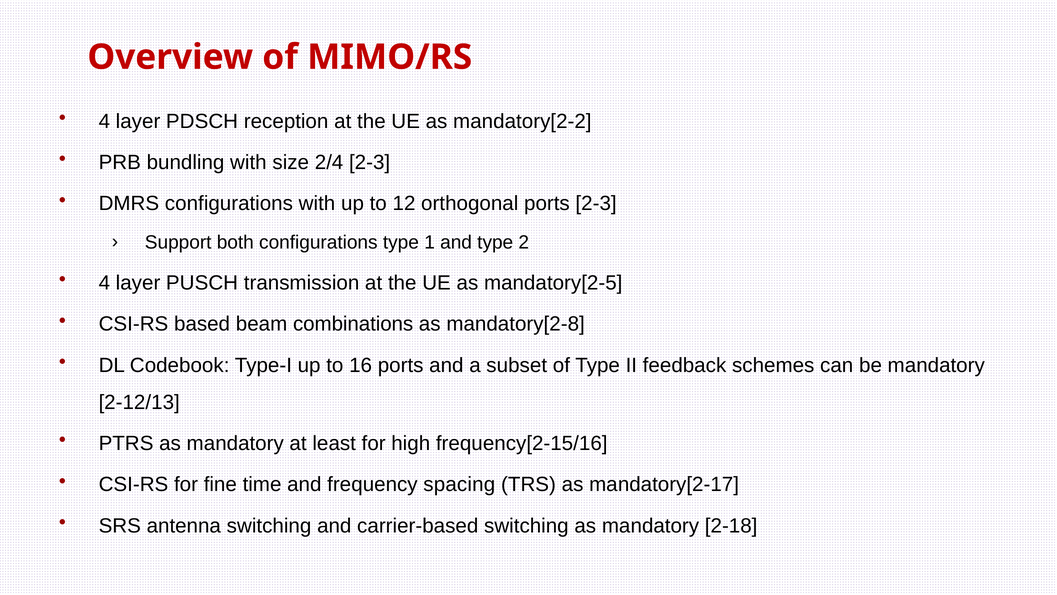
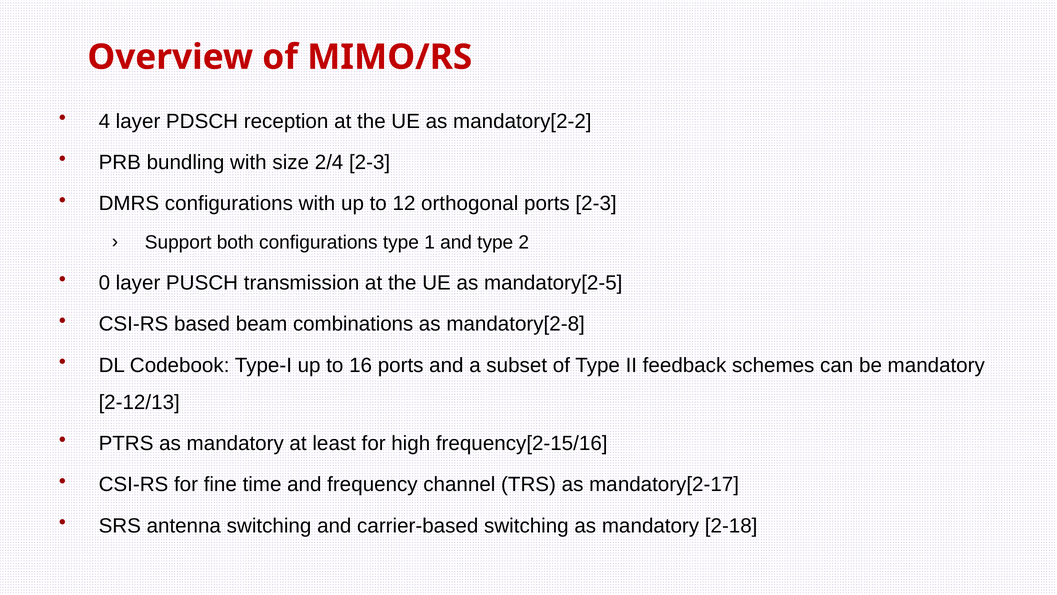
4 at (104, 283): 4 -> 0
spacing: spacing -> channel
